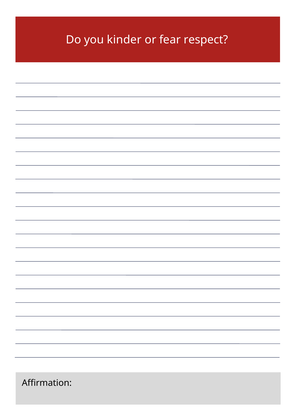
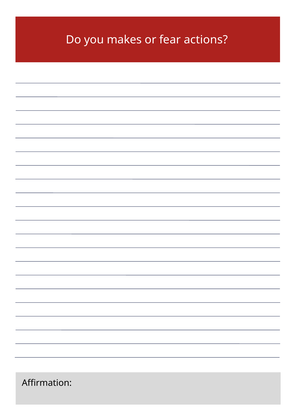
kinder: kinder -> makes
respect: respect -> actions
